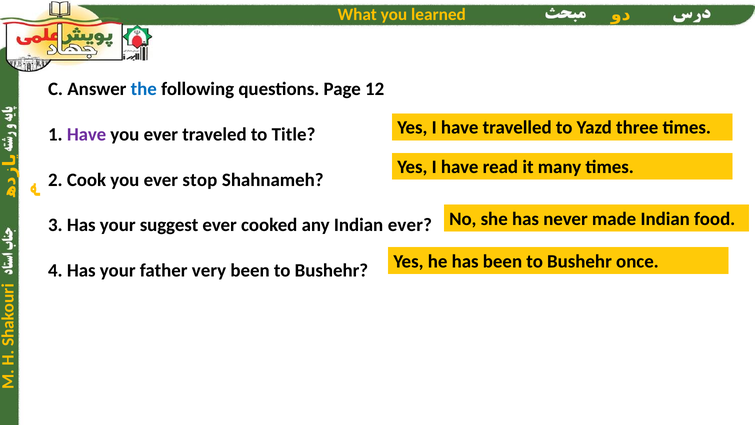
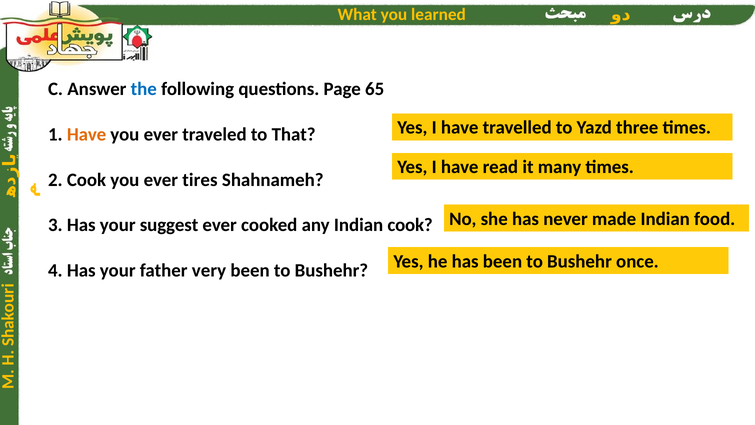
12: 12 -> 65
Have at (87, 134) colour: purple -> orange
Title: Title -> That
stop: stop -> tires
Indian ever: ever -> cook
